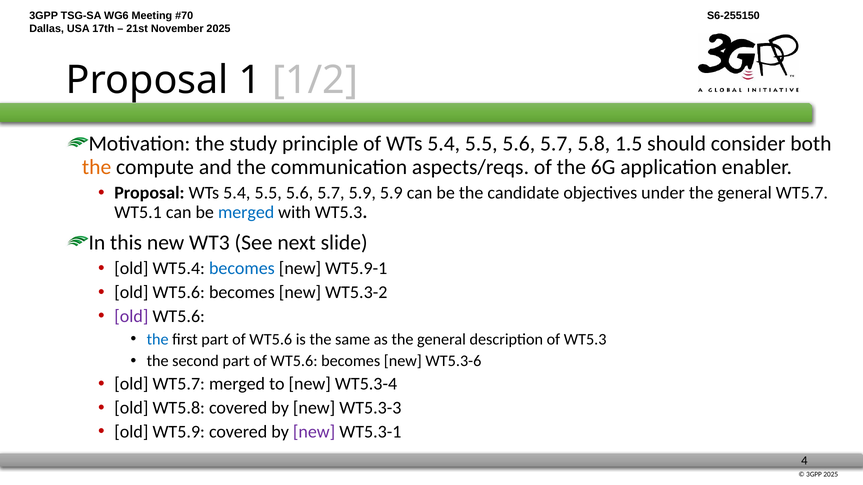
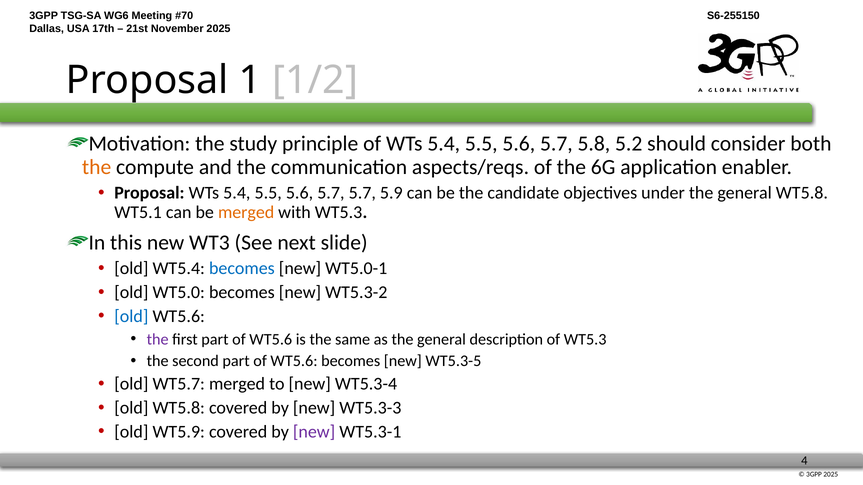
1.5: 1.5 -> 5.2
5.7 5.9: 5.9 -> 5.7
general WT5.7: WT5.7 -> WT5.8
merged at (246, 213) colour: blue -> orange
WT5.9-1: WT5.9-1 -> WT5.0-1
WT5.6 at (179, 293): WT5.6 -> WT5.0
old at (131, 317) colour: purple -> blue
the at (158, 339) colour: blue -> purple
WT5.3-6: WT5.3-6 -> WT5.3-5
